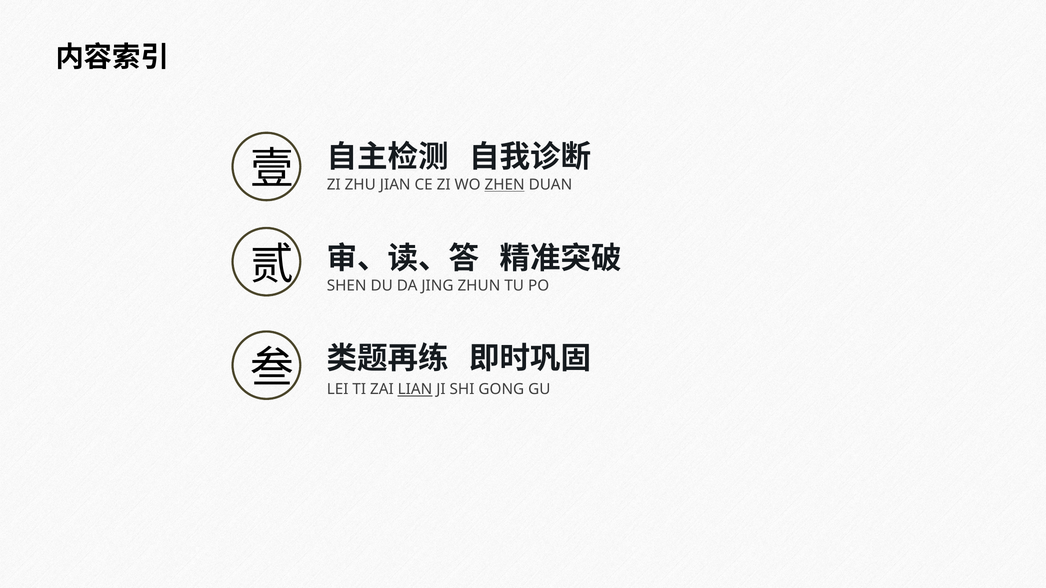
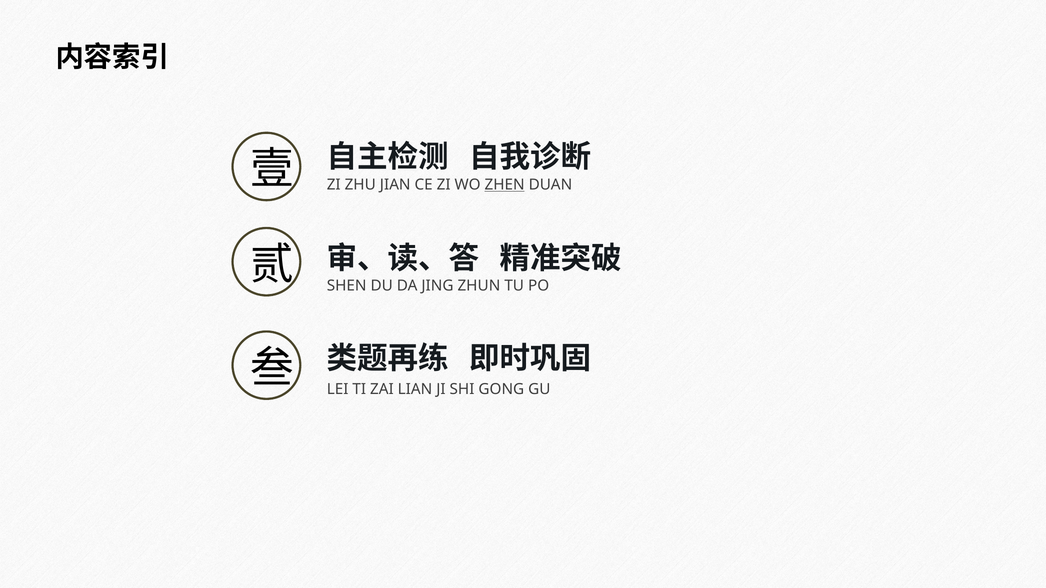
LIAN underline: present -> none
